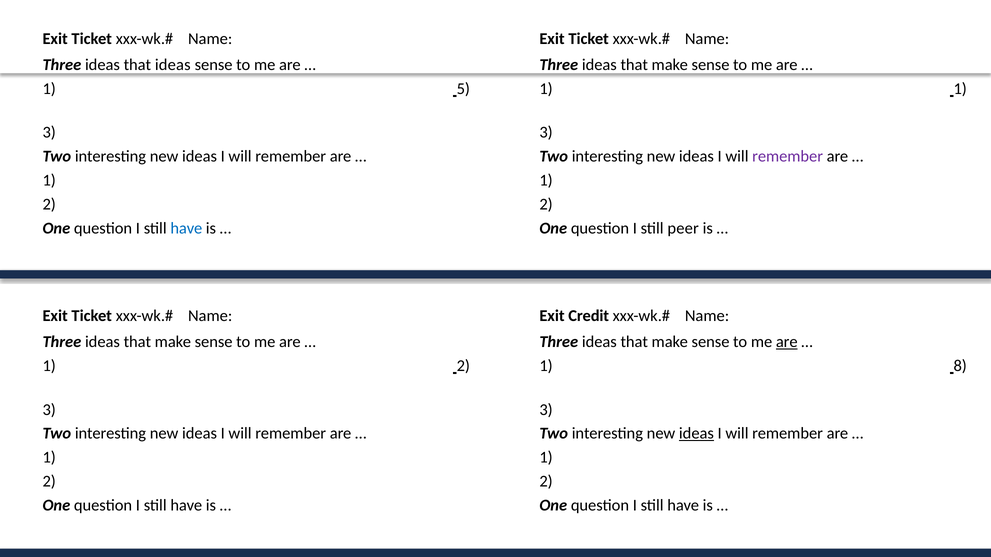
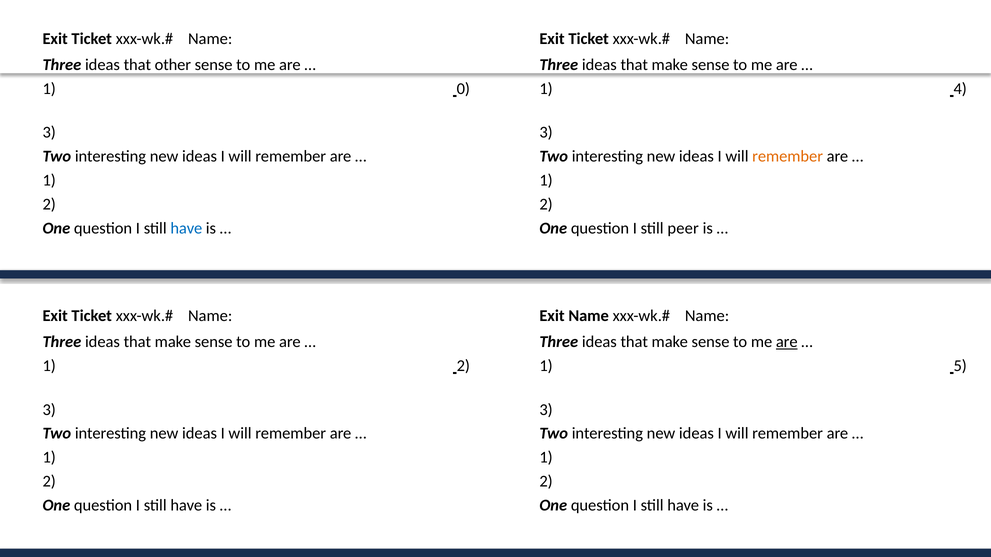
that ideas: ideas -> other
5: 5 -> 0
1 1: 1 -> 4
remember at (788, 157) colour: purple -> orange
Exit Credit: Credit -> Name
8: 8 -> 5
ideas at (696, 434) underline: present -> none
